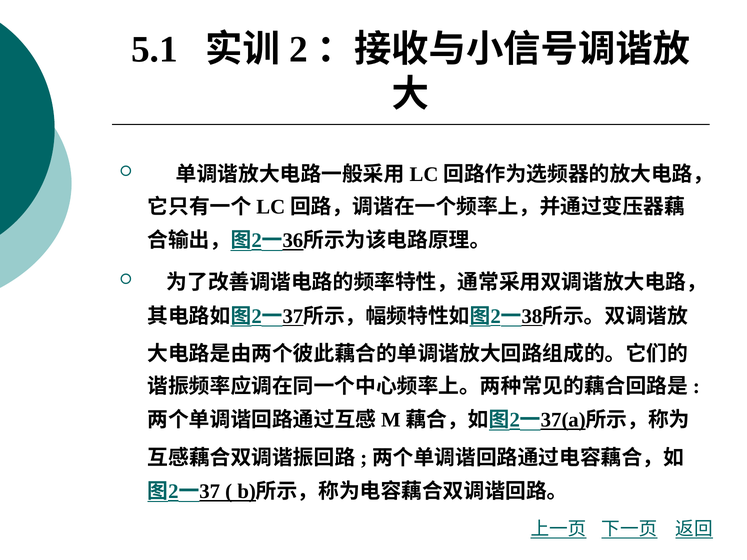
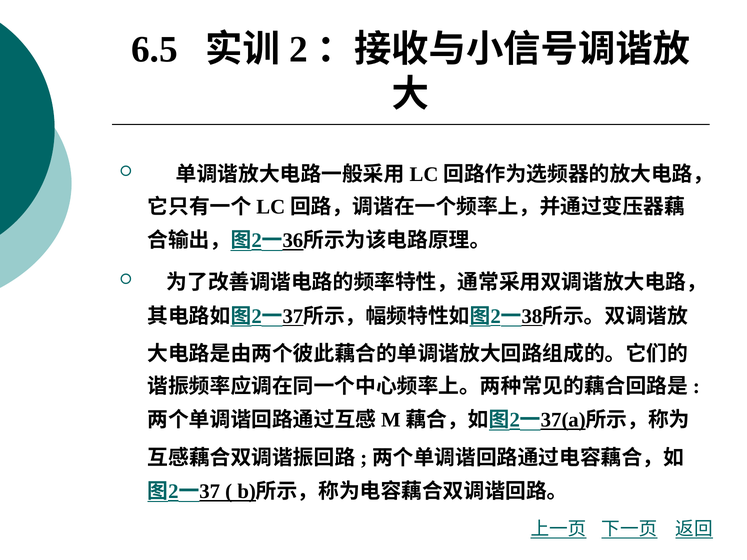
5.1: 5.1 -> 6.5
